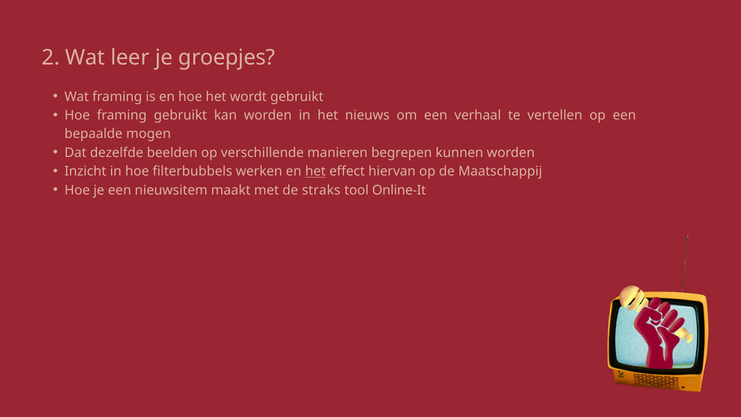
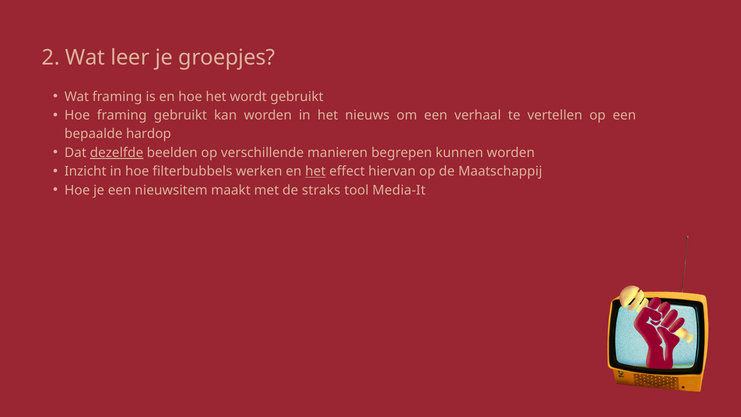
mogen: mogen -> hardop
dezelfde underline: none -> present
Online-It: Online-It -> Media-It
